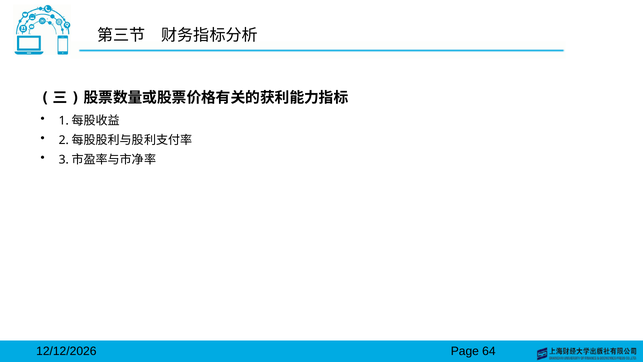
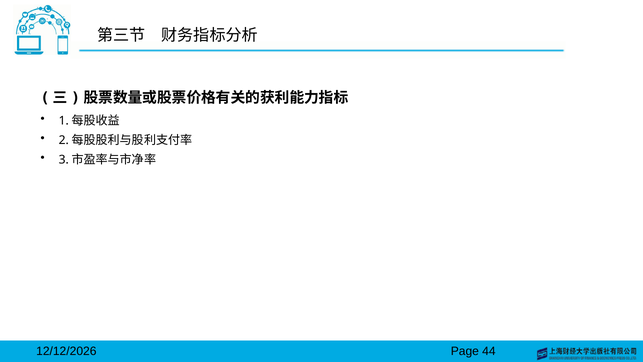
64: 64 -> 44
